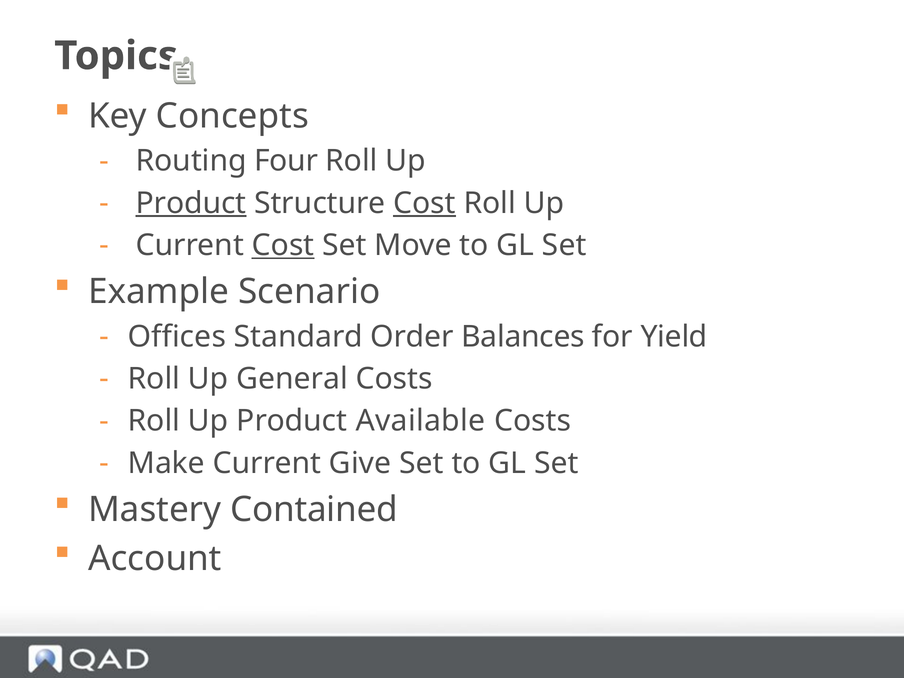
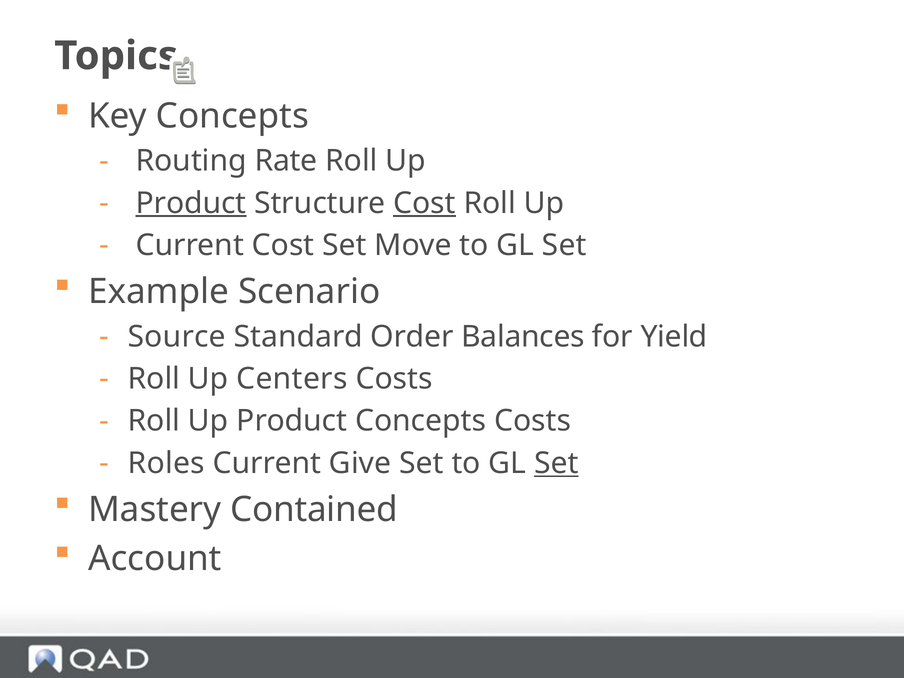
Four: Four -> Rate
Cost at (283, 245) underline: present -> none
Offices: Offices -> Source
General: General -> Centers
Product Available: Available -> Concepts
Make: Make -> Roles
Set at (556, 463) underline: none -> present
